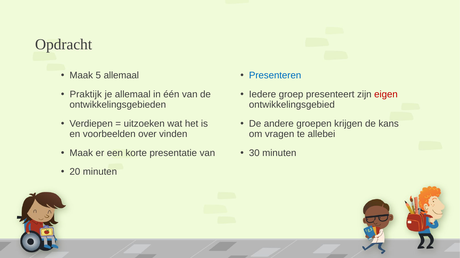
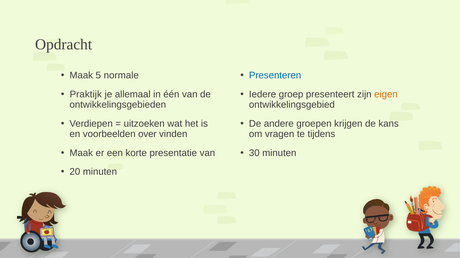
5 allemaal: allemaal -> normale
eigen colour: red -> orange
allebei: allebei -> tijdens
